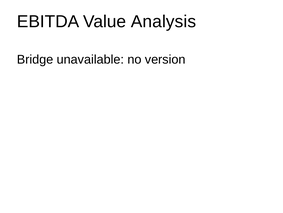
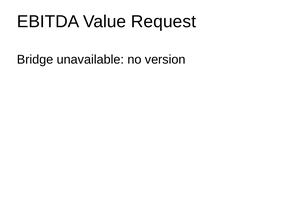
Analysis: Analysis -> Request
